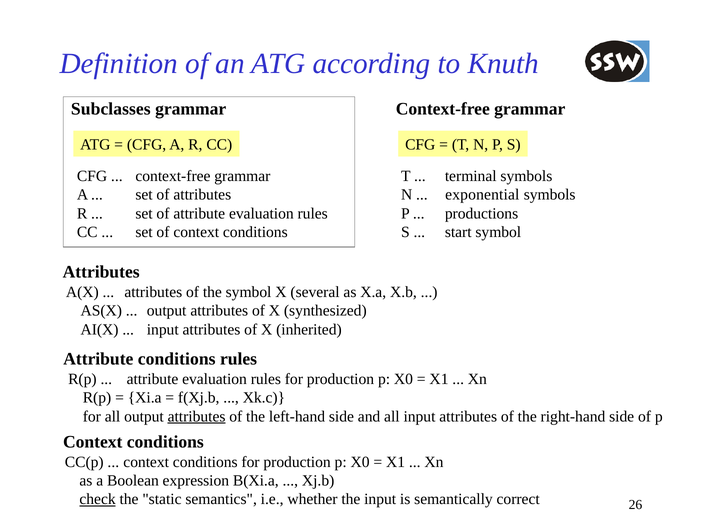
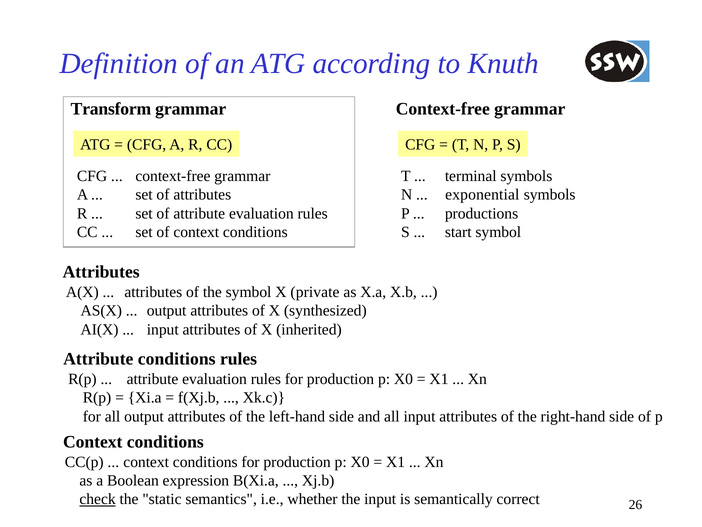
Subclasses: Subclasses -> Transform
several: several -> private
attributes at (197, 416) underline: present -> none
